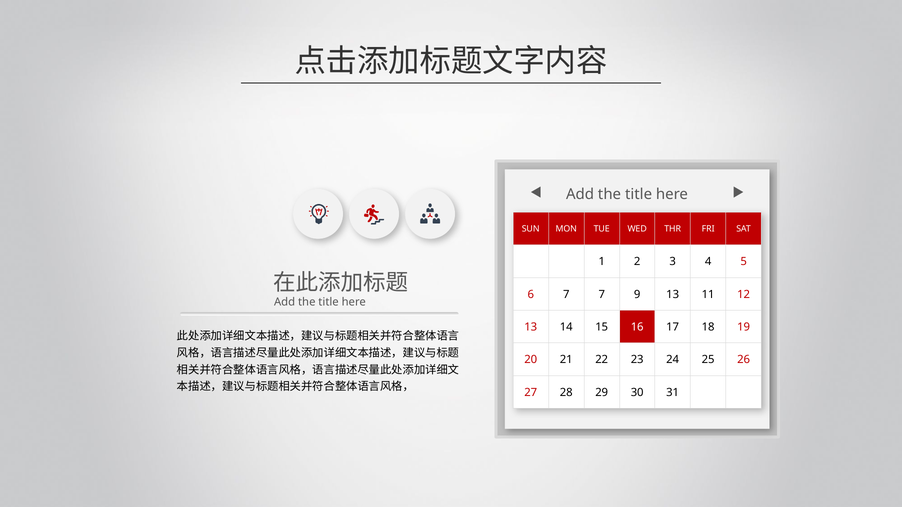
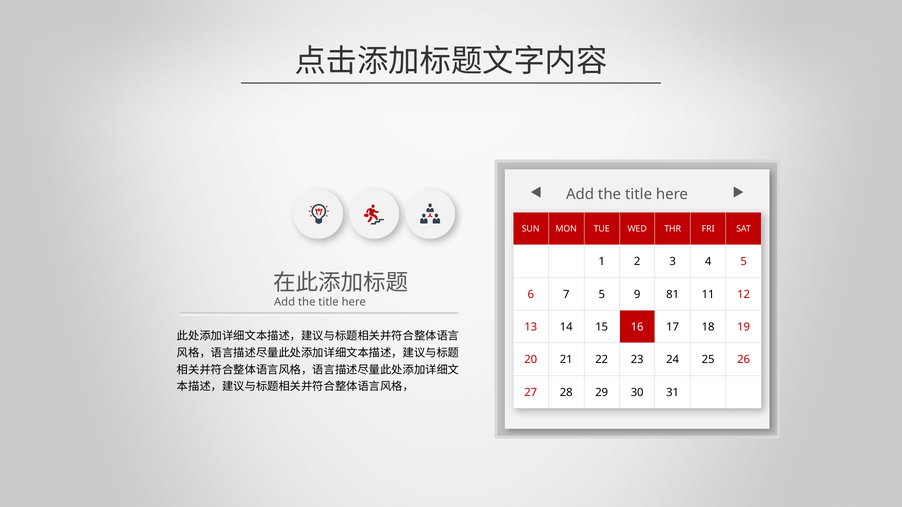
7 7: 7 -> 5
9 13: 13 -> 81
